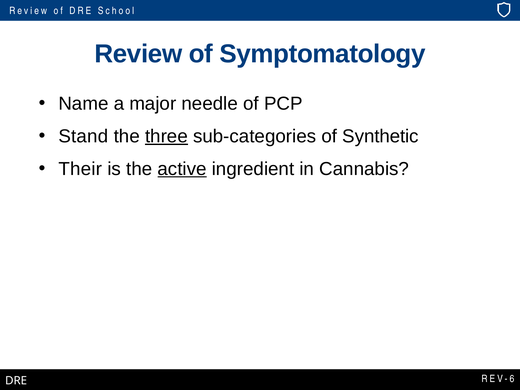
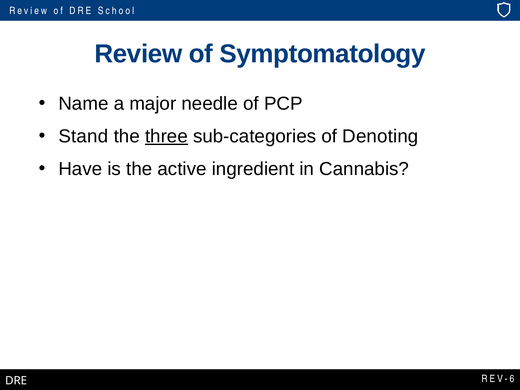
Synthetic: Synthetic -> Denoting
Their: Their -> Have
active underline: present -> none
